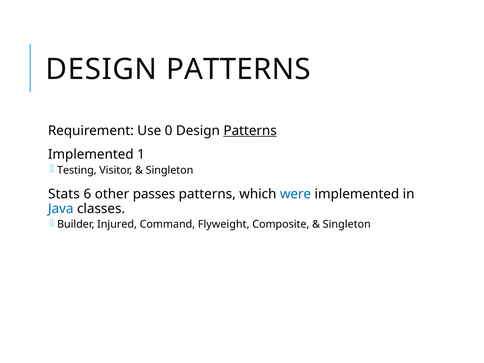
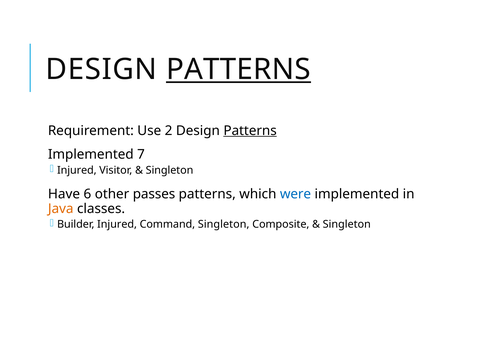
PATTERNS at (238, 69) underline: none -> present
0: 0 -> 2
1: 1 -> 7
Testing at (77, 170): Testing -> Injured
Stats: Stats -> Have
Java colour: blue -> orange
Command Flyweight: Flyweight -> Singleton
